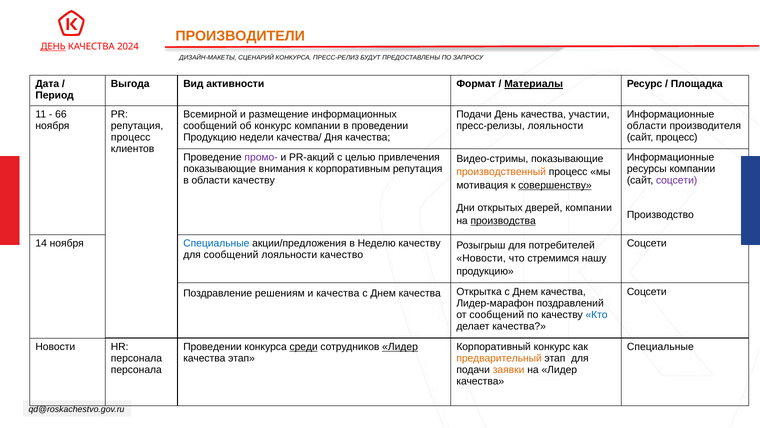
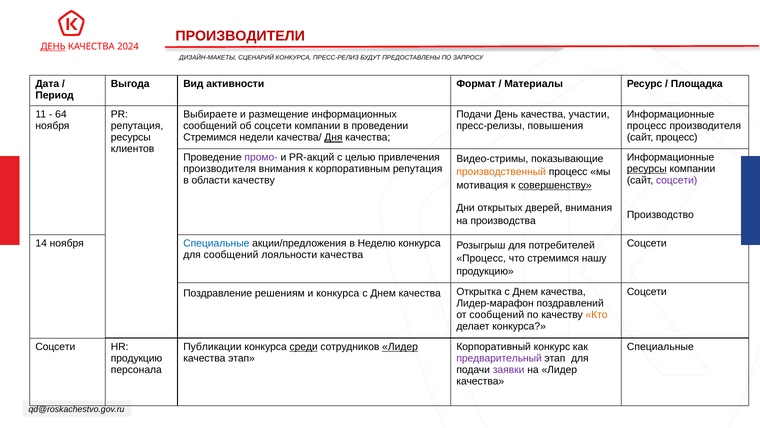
ПРОИЗВОДИТЕЛИ colour: orange -> red
Материалы underline: present -> none
66: 66 -> 64
Всемирной: Всемирной -> Выбираете
об конкурс: конкурс -> соцсети
пресс-релизы лояльности: лояльности -> повышения
области at (647, 126): области -> процесс
процесс at (131, 137): процесс -> ресурсы
Продукцию at (210, 137): Продукцию -> Стремимся
Дня underline: none -> present
показывающие at (220, 169): показывающие -> производителя
ресурсы at (647, 169) underline: none -> present
дверей компании: компании -> внимания
производства underline: present -> none
Неделю качеству: качеству -> конкурса
лояльности качество: качество -> качества
Новости at (481, 258): Новости -> Процесс
и качества: качества -> конкурса
Кто colour: blue -> orange
делает качества: качества -> конкурса
Новости at (55, 346): Новости -> Соцсети
Проведении at (212, 346): Проведении -> Публикации
персонала at (136, 358): персонала -> продукцию
предварительный colour: orange -> purple
заявки colour: orange -> purple
